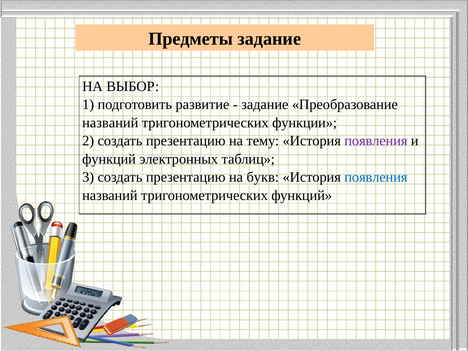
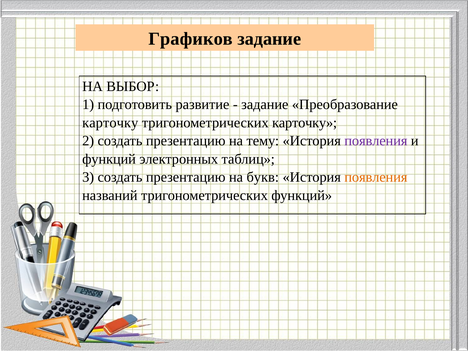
Предметы: Предметы -> Графиков
названий at (110, 123): названий -> карточку
тригонометрических функции: функции -> карточку
появления at (376, 177) colour: blue -> orange
